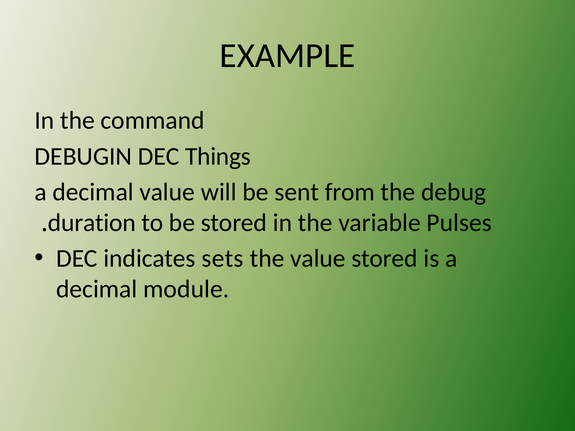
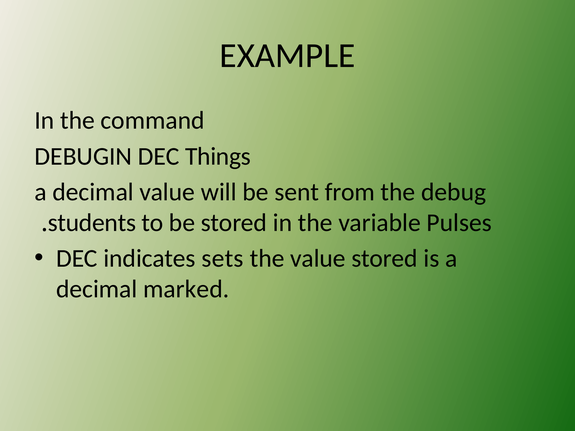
duration: duration -> students
module: module -> marked
